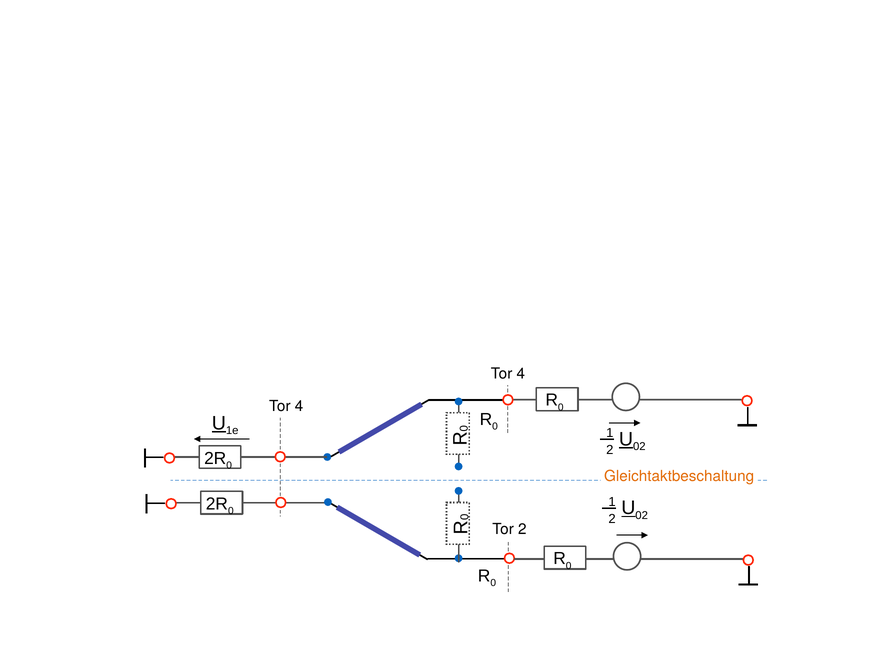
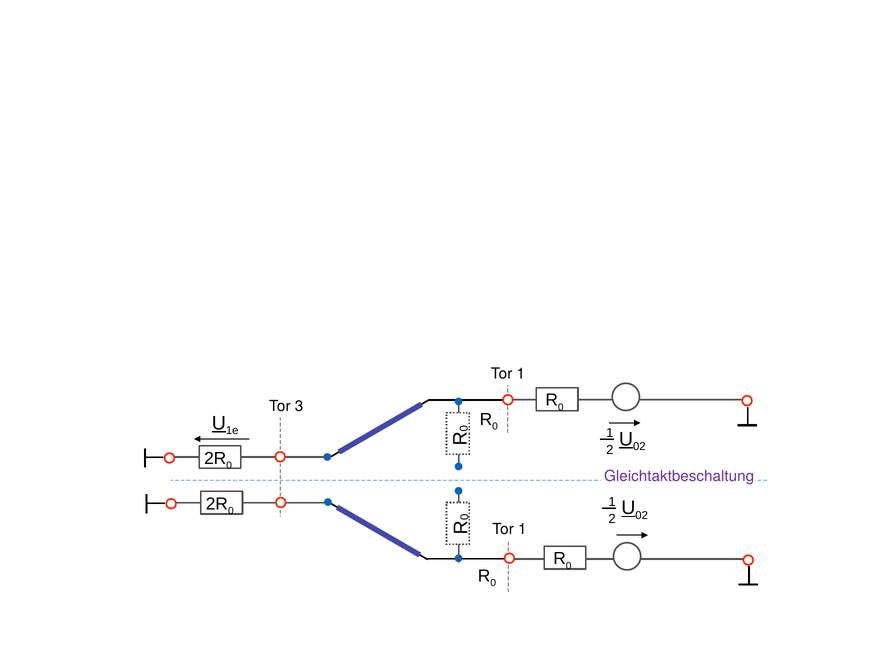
4 at (521, 374): 4 -> 1
4 at (299, 407): 4 -> 3
Gleichtaktbeschaltung colour: orange -> purple
2 at (522, 529): 2 -> 1
